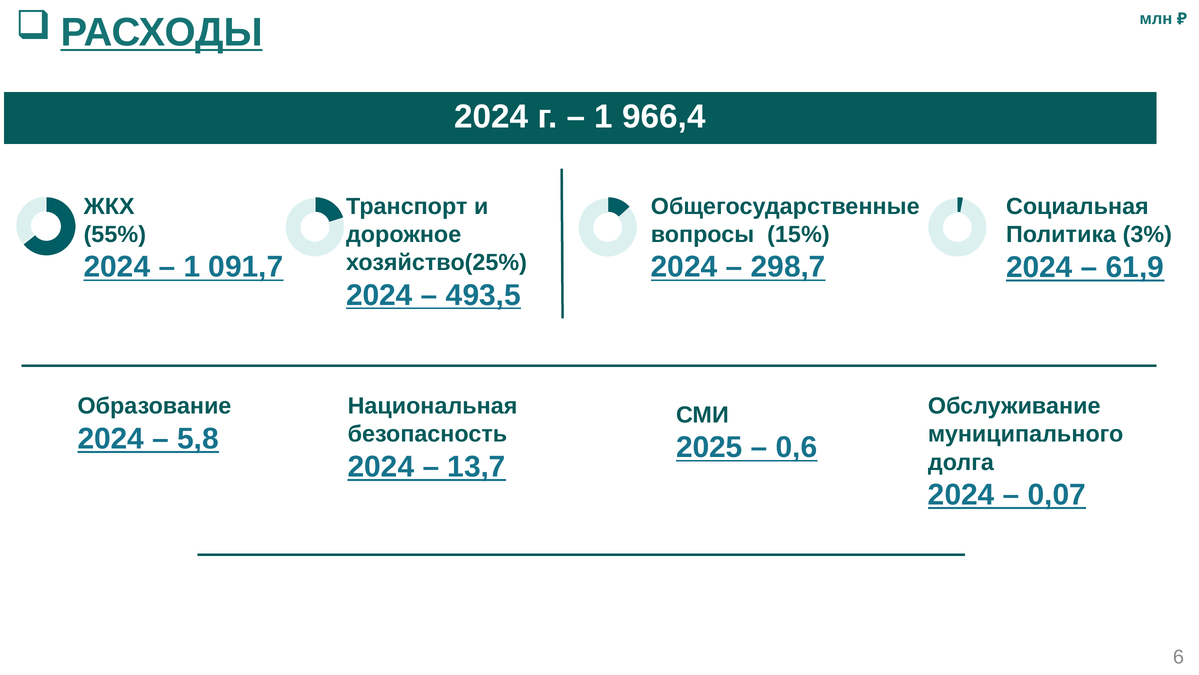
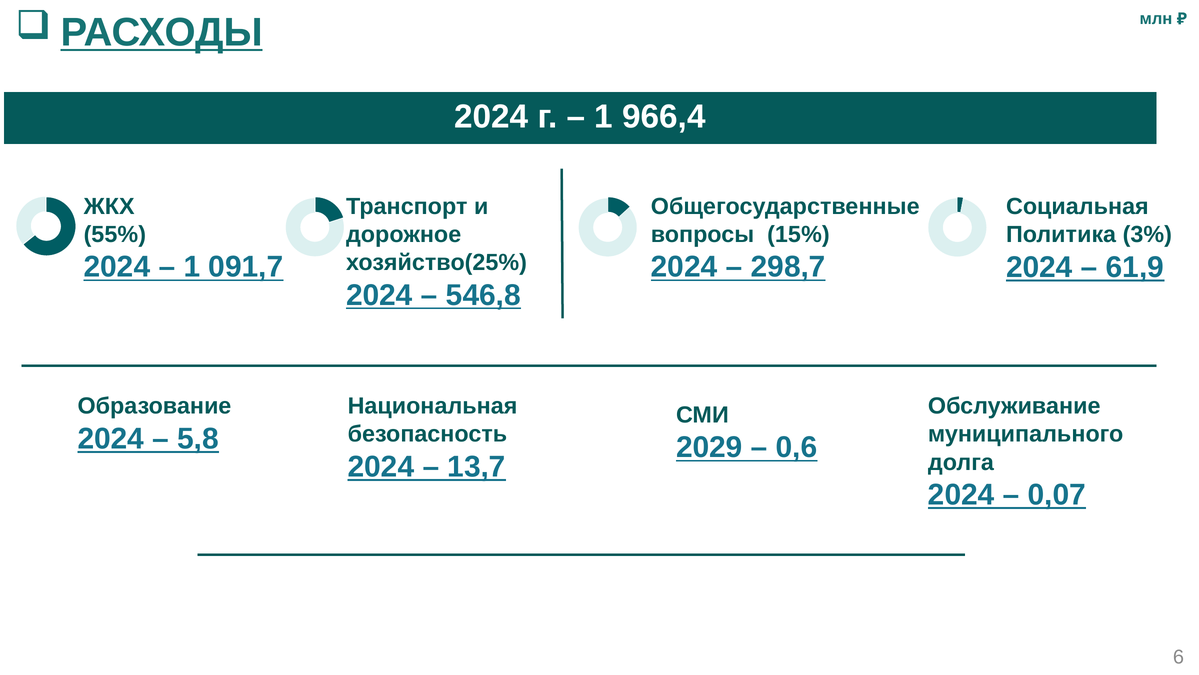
493,5: 493,5 -> 546,8
2025: 2025 -> 2029
